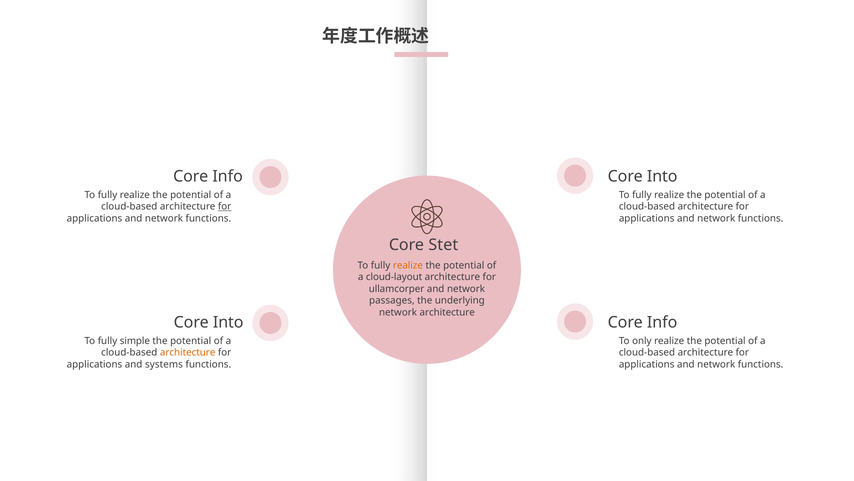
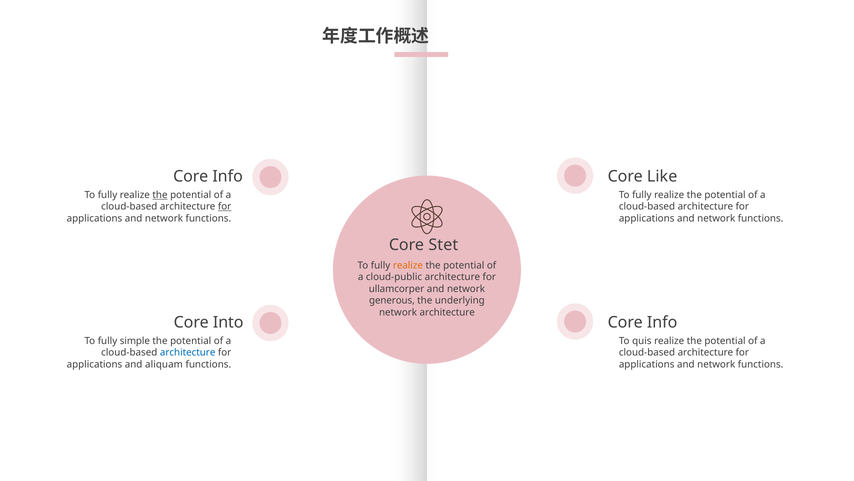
Into at (662, 176): Into -> Like
the at (160, 195) underline: none -> present
cloud-layout: cloud-layout -> cloud-public
passages: passages -> generous
only: only -> quis
architecture at (188, 352) colour: orange -> blue
systems: systems -> aliquam
